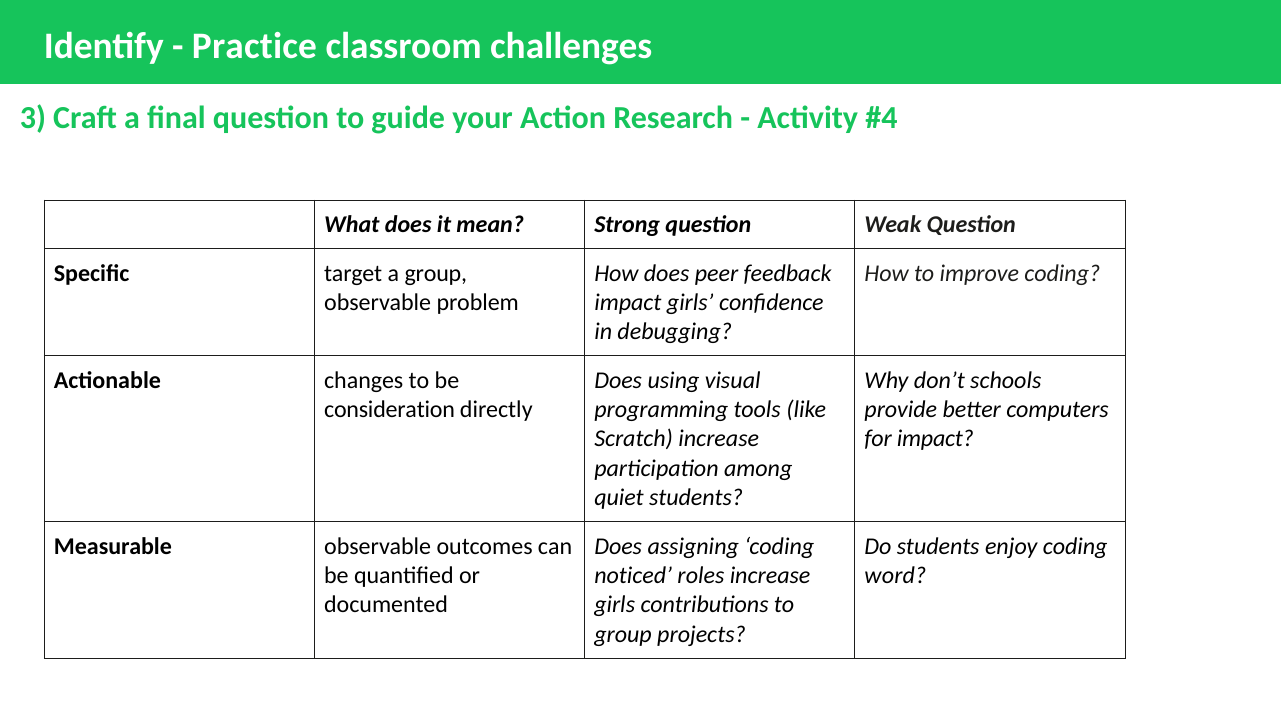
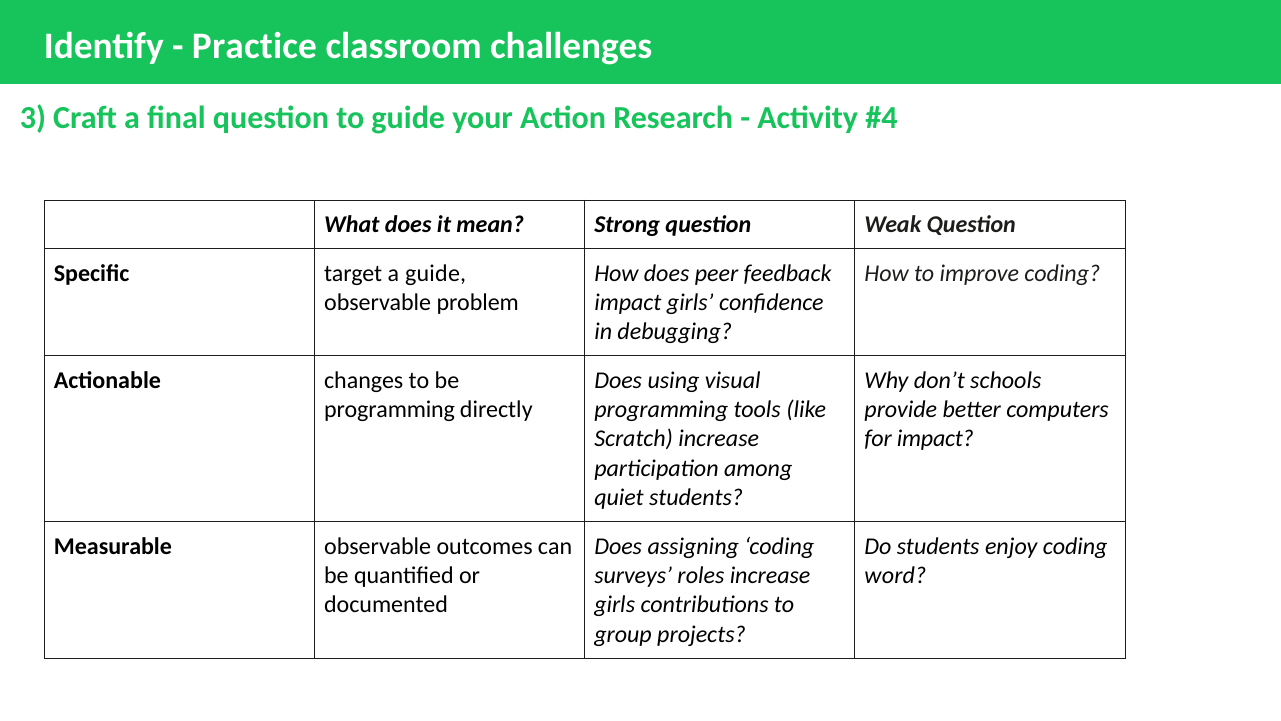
a group: group -> guide
consideration at (389, 409): consideration -> programming
noticed: noticed -> surveys
